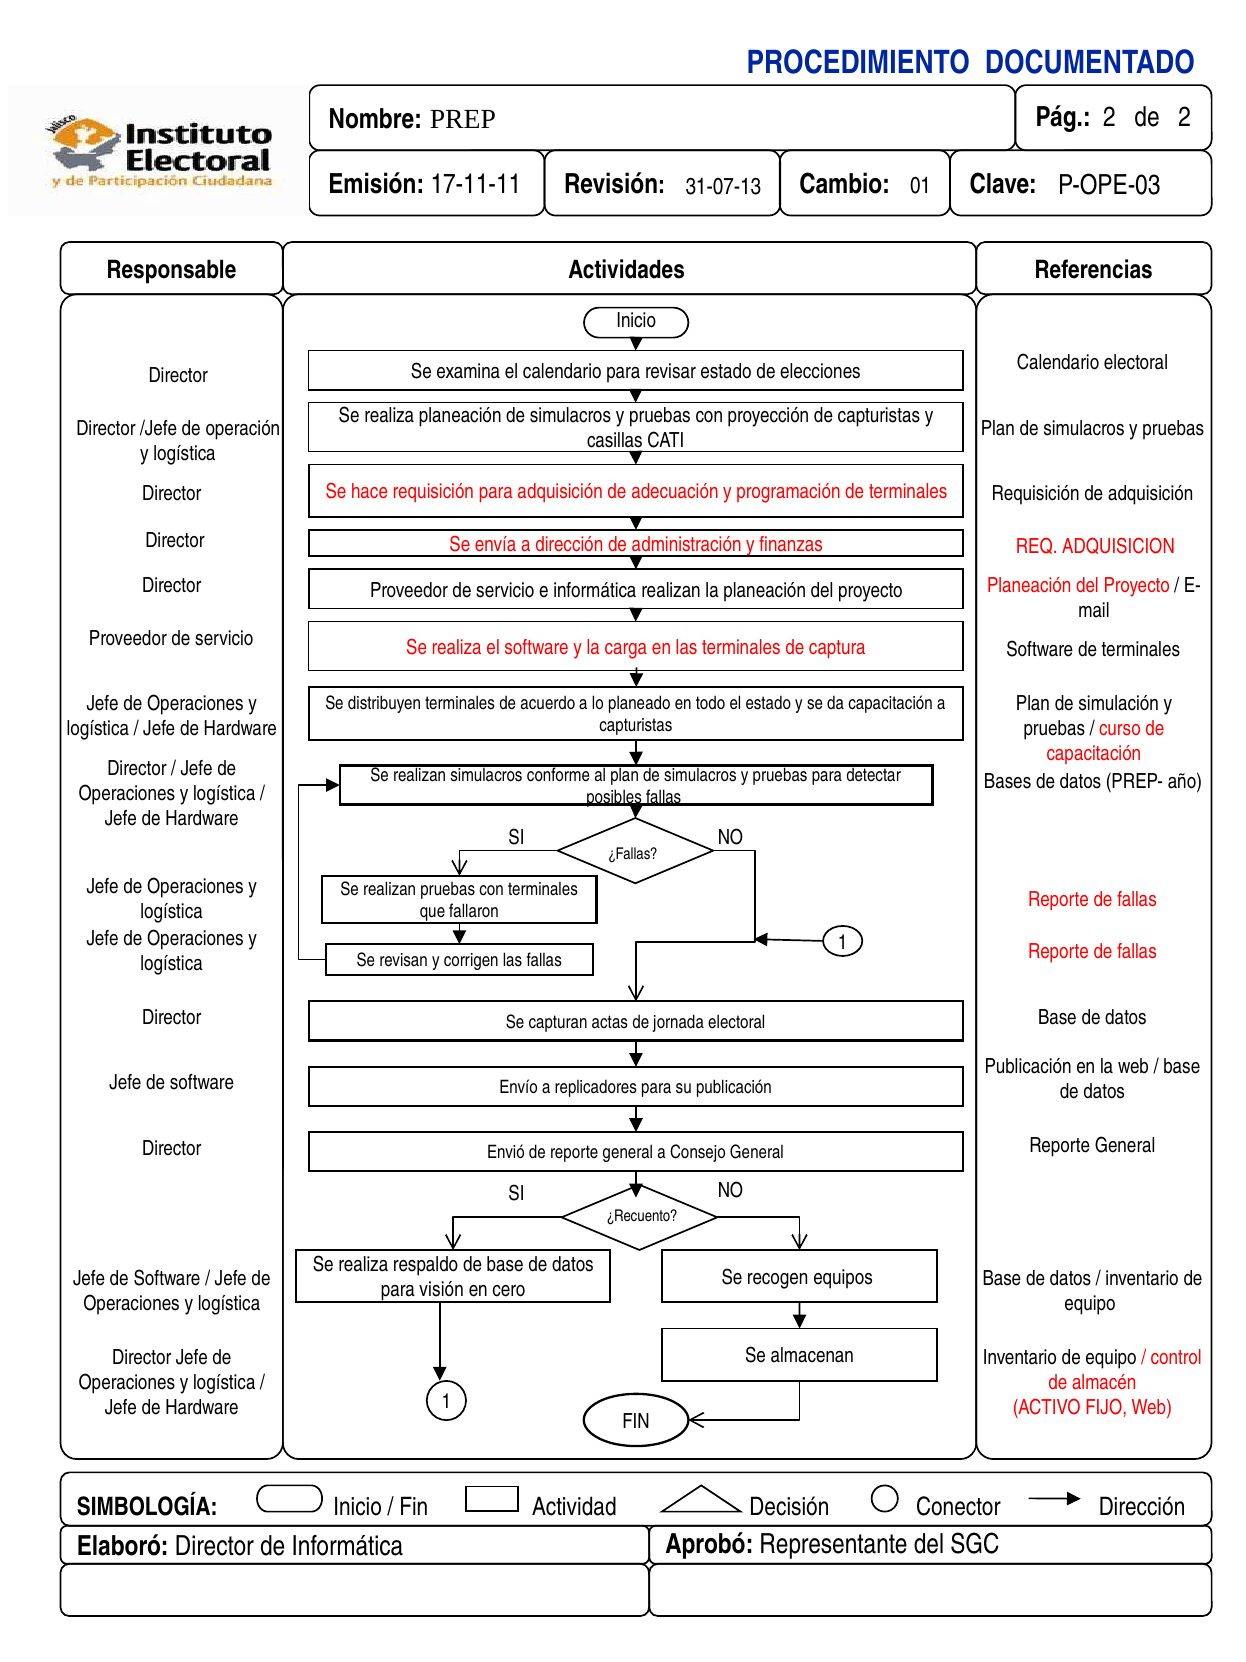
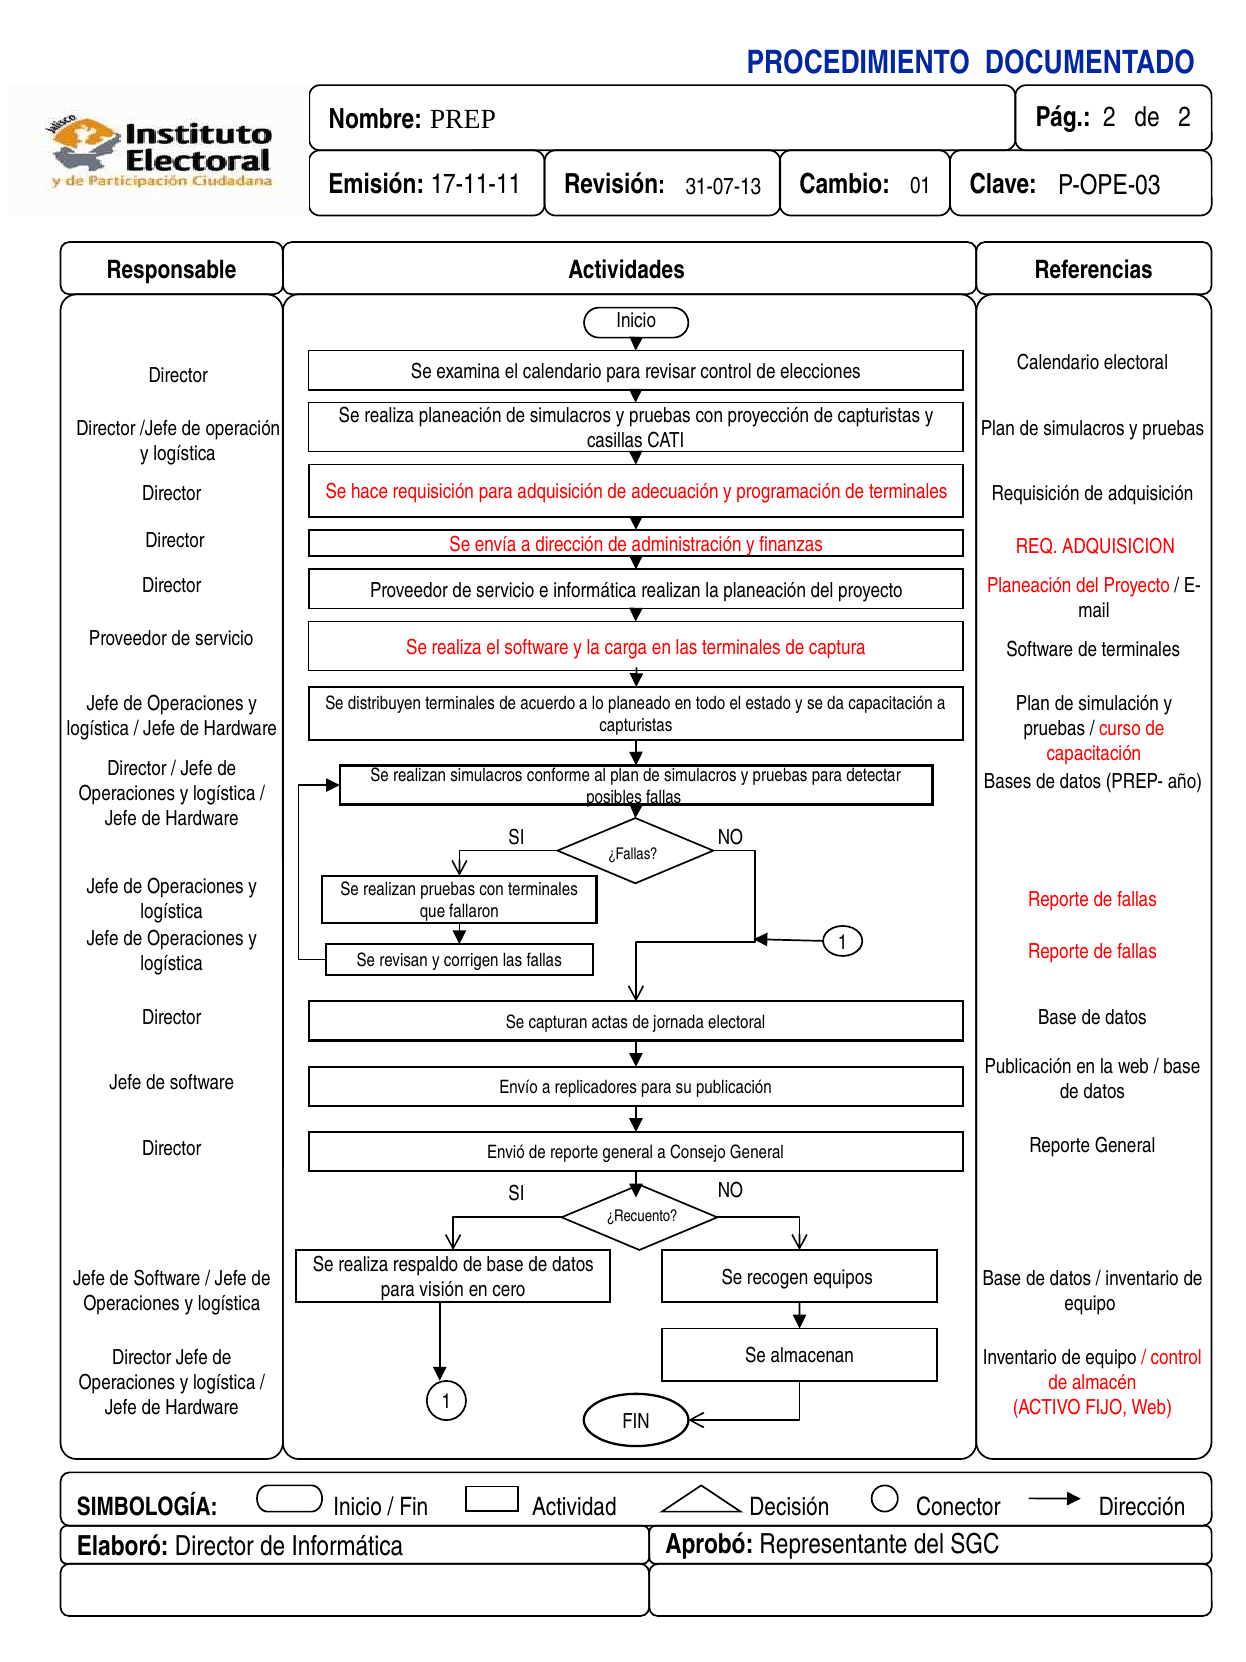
revisar estado: estado -> control
